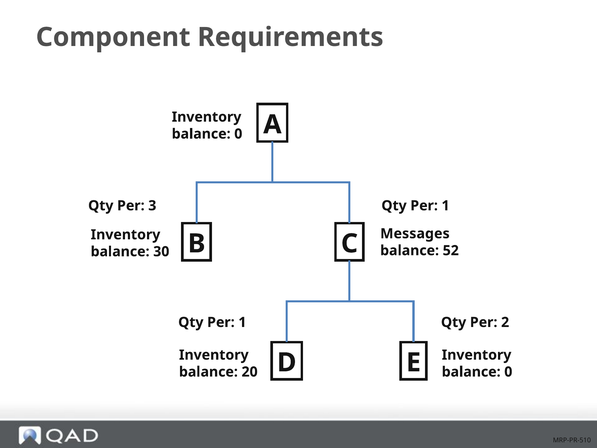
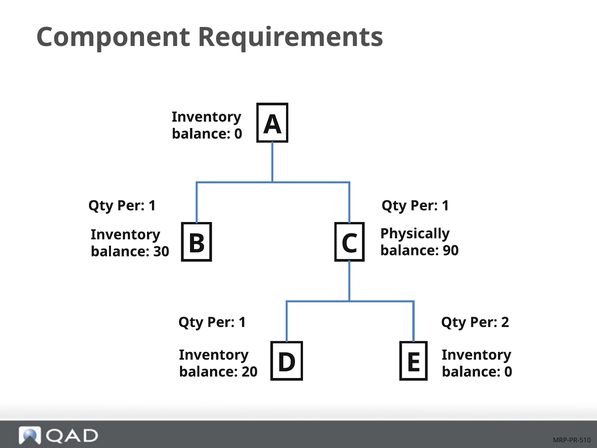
3 at (152, 206): 3 -> 1
Messages: Messages -> Physically
52: 52 -> 90
